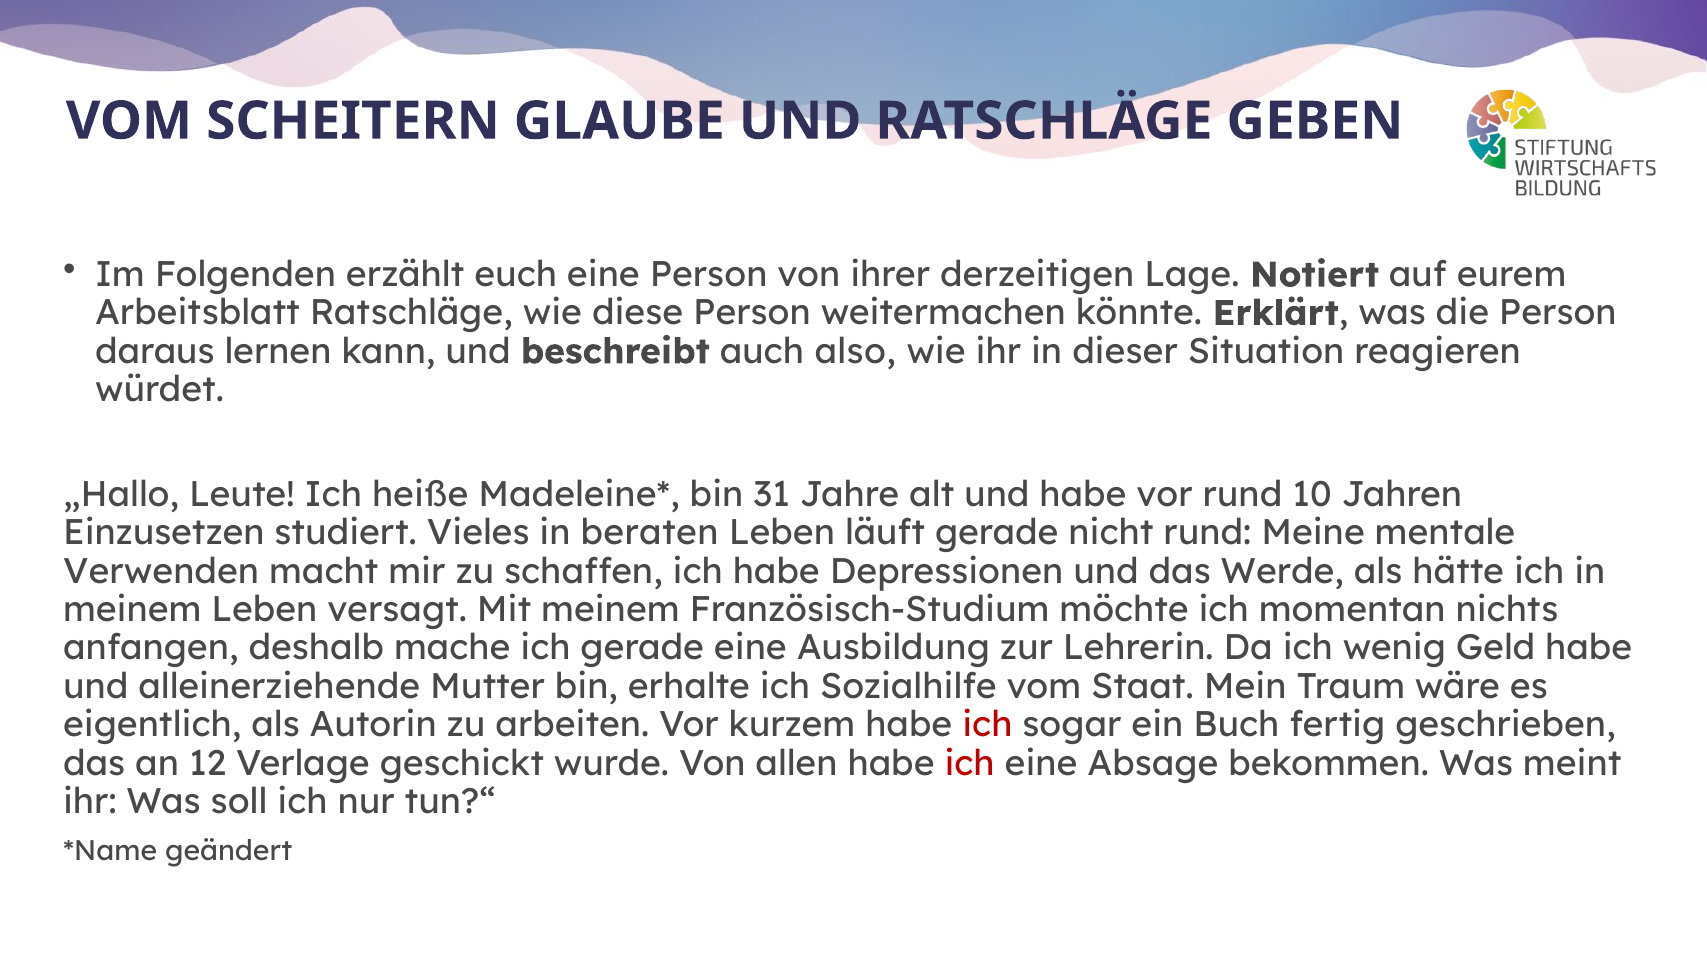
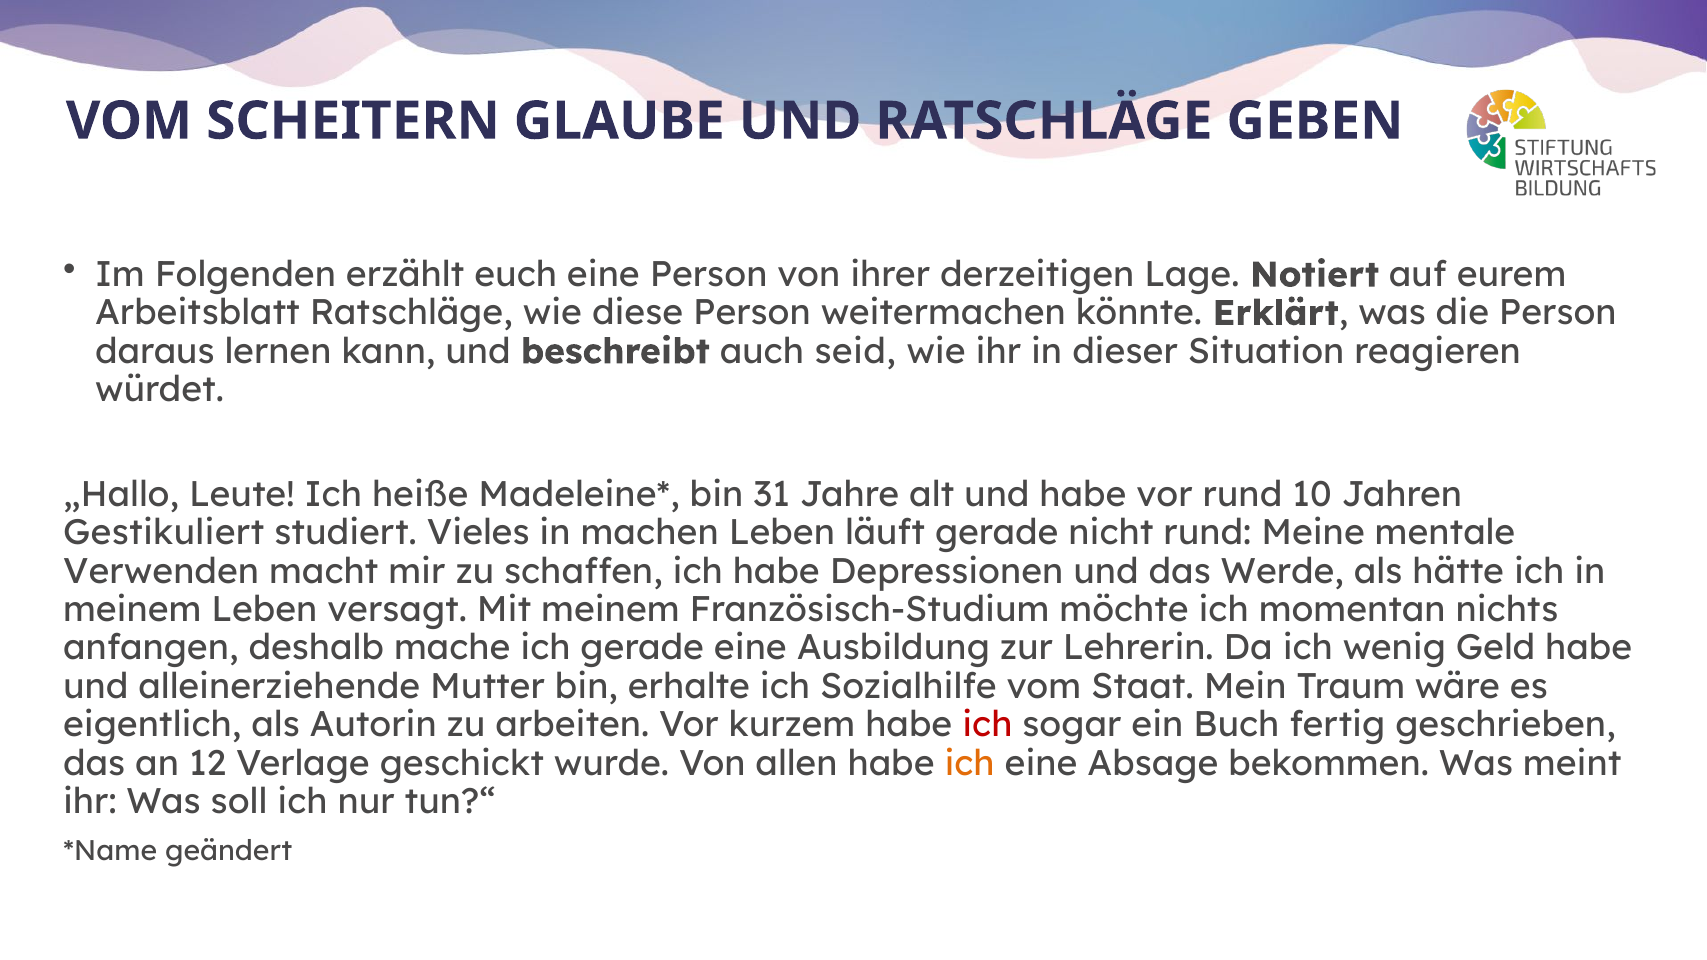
also: also -> seid
Einzusetzen: Einzusetzen -> Gestikuliert
beraten: beraten -> machen
ich at (970, 763) colour: red -> orange
